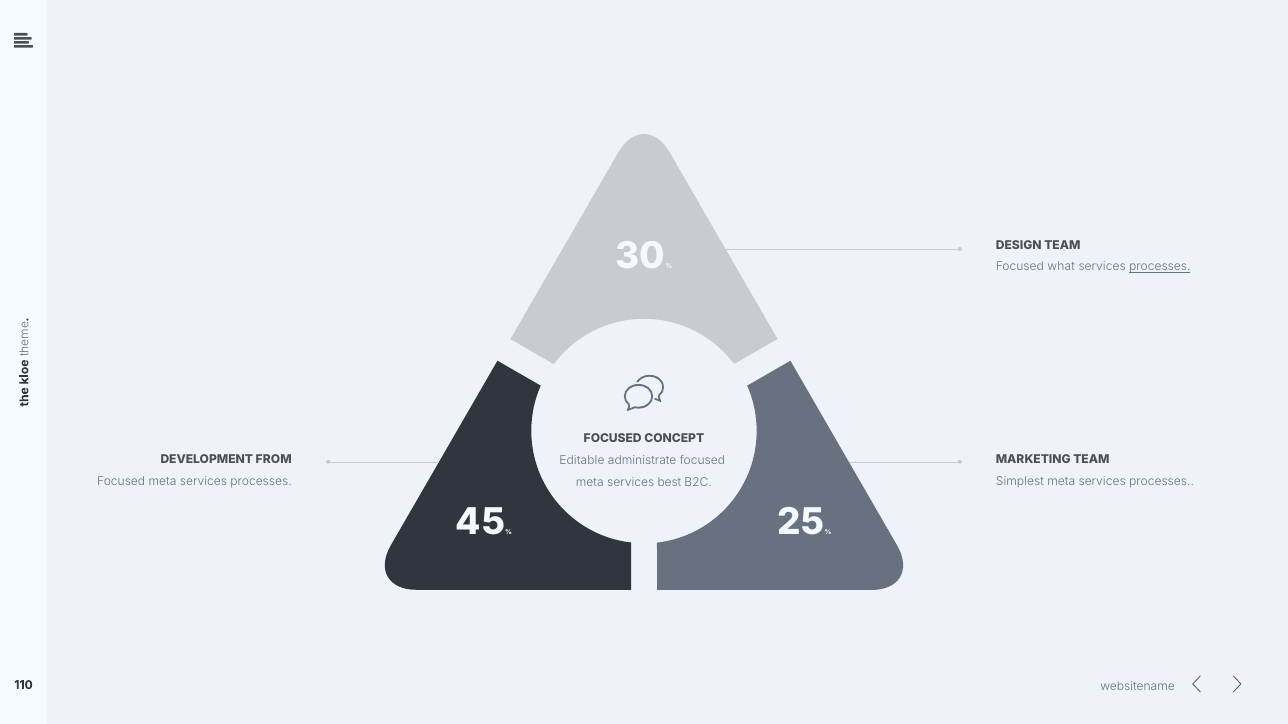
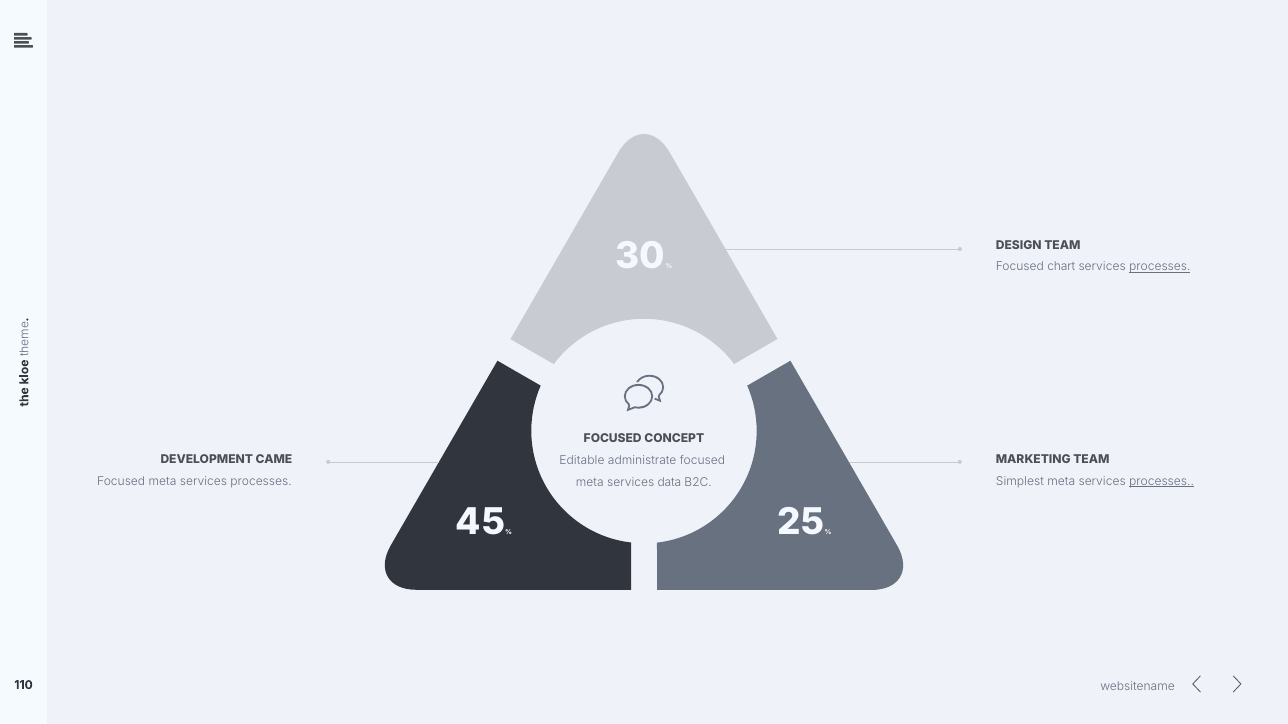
what: what -> chart
FROM: FROM -> CAME
processes at (1162, 482) underline: none -> present
best: best -> data
